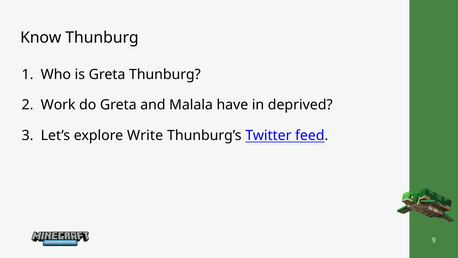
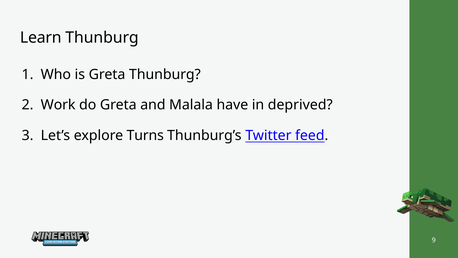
Know: Know -> Learn
Write: Write -> Turns
